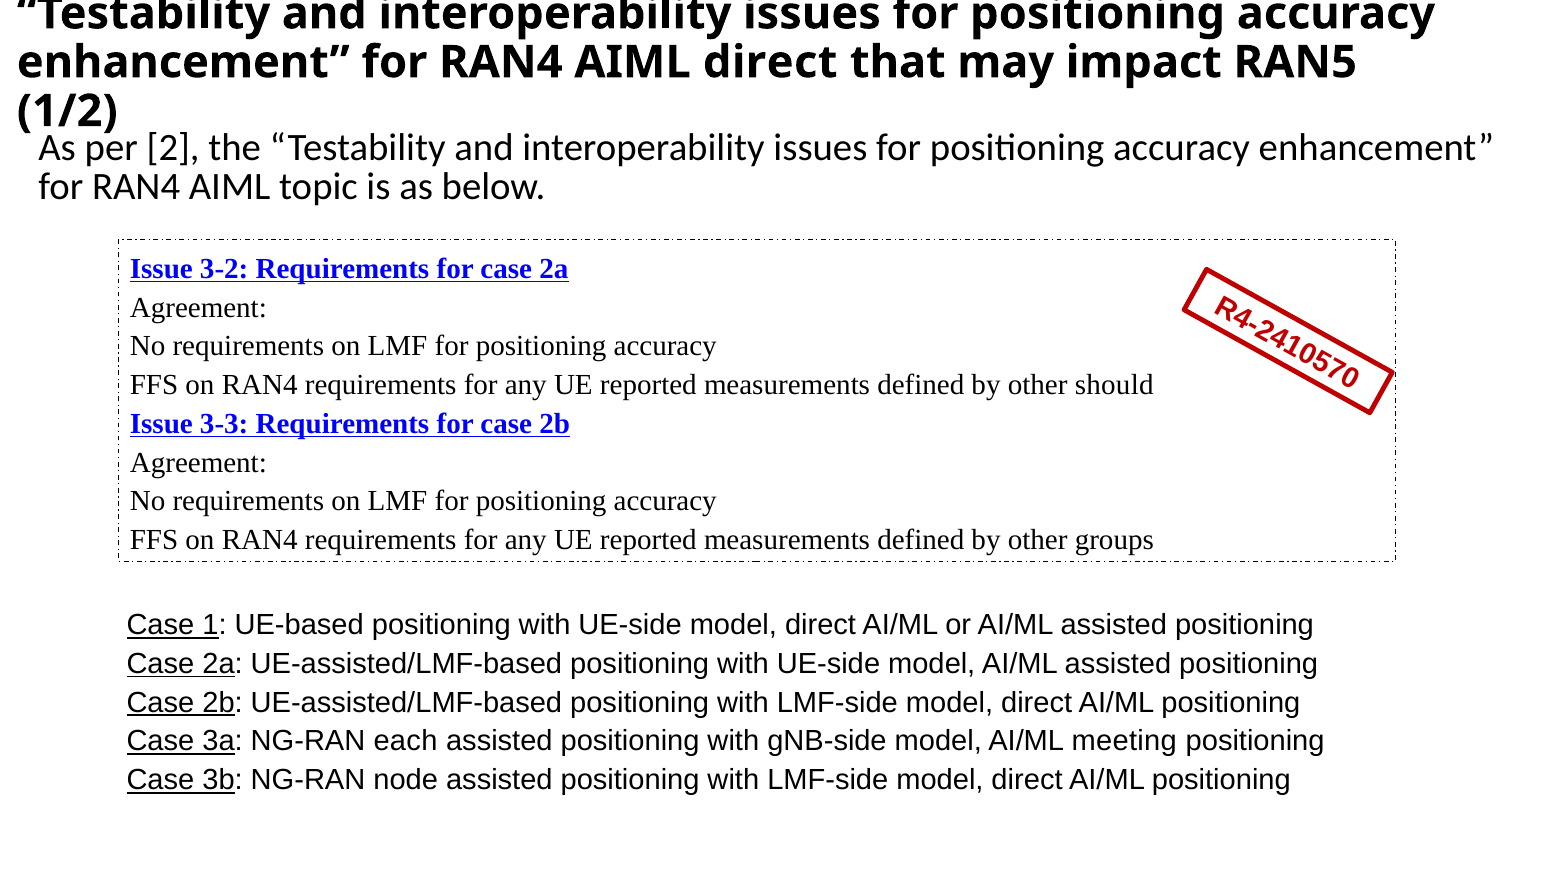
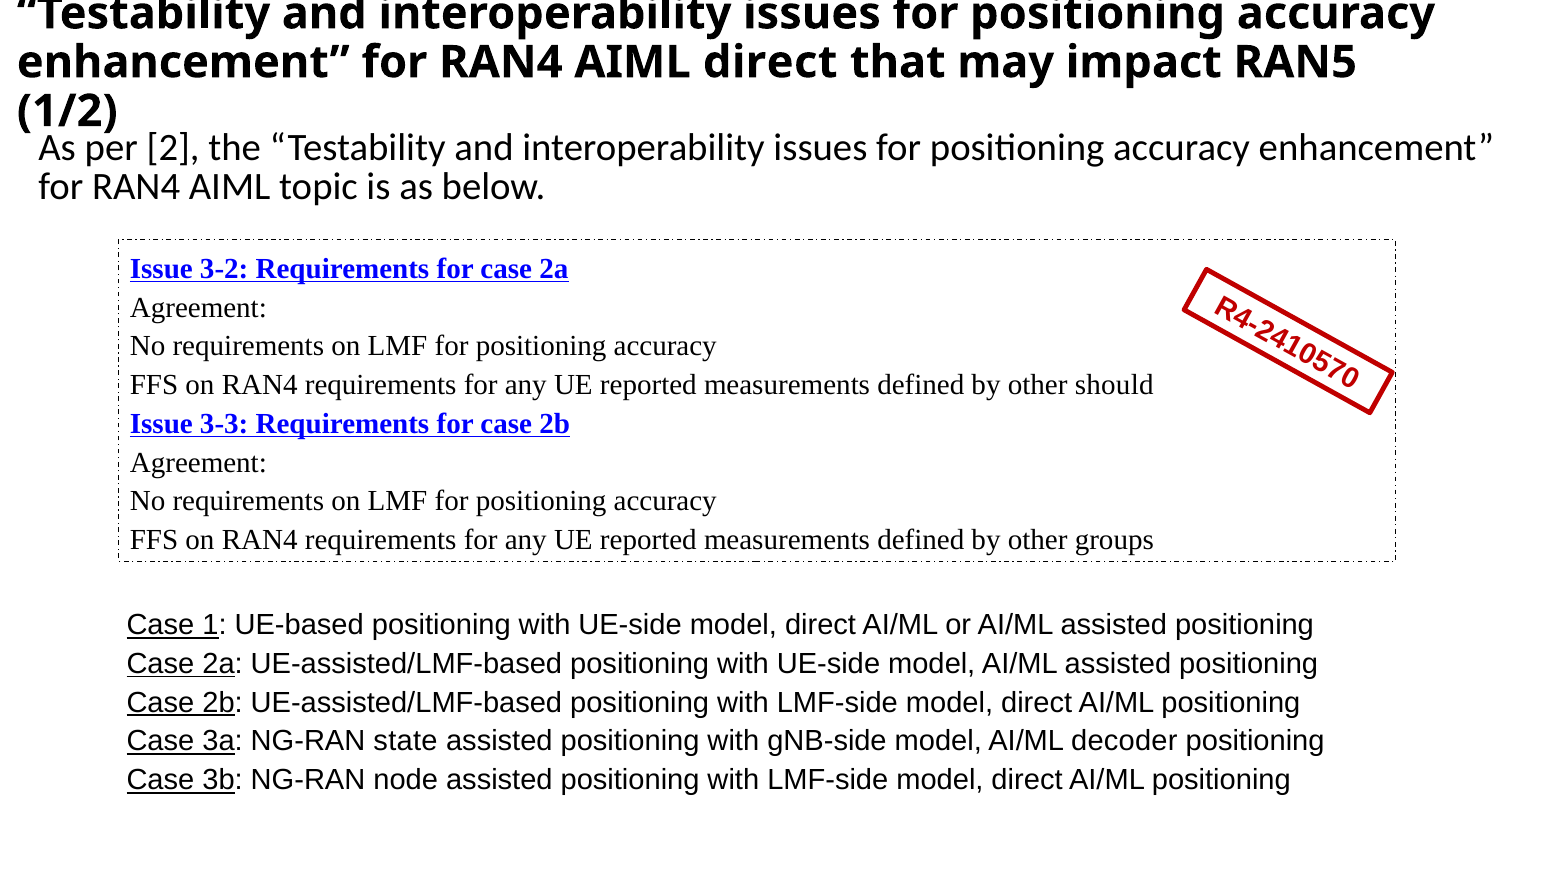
each: each -> state
meeting: meeting -> decoder
